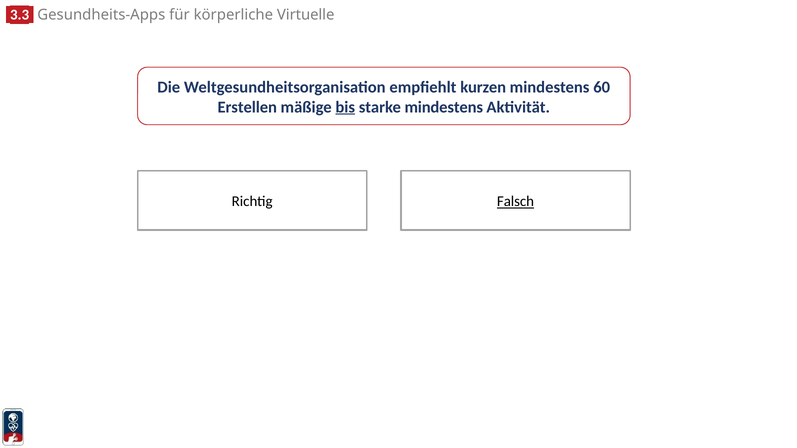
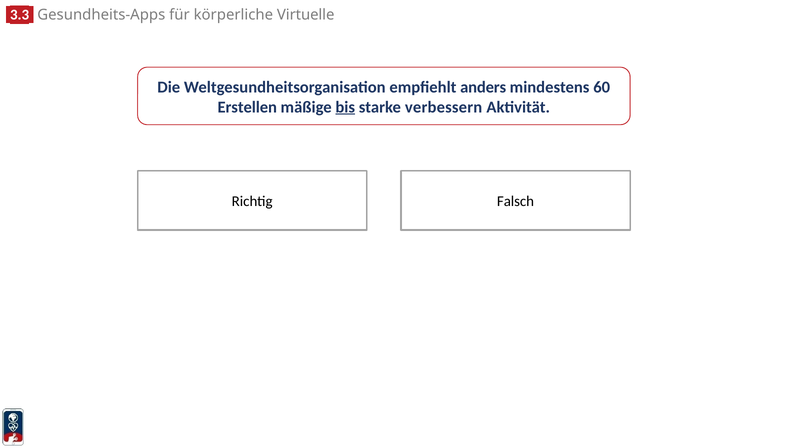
kurzen: kurzen -> anders
starke mindestens: mindestens -> verbessern
Falsch underline: present -> none
